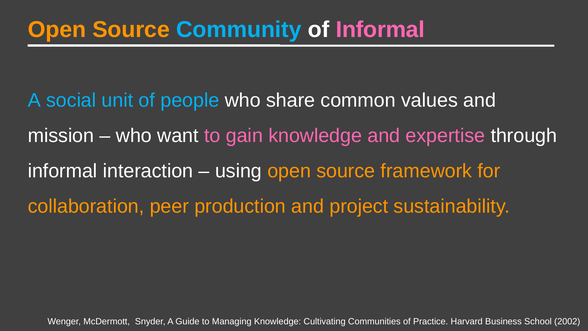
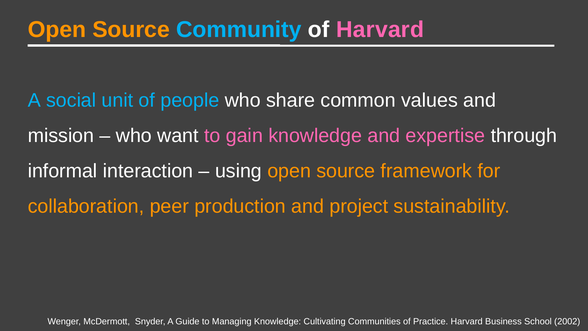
of Informal: Informal -> Harvard
